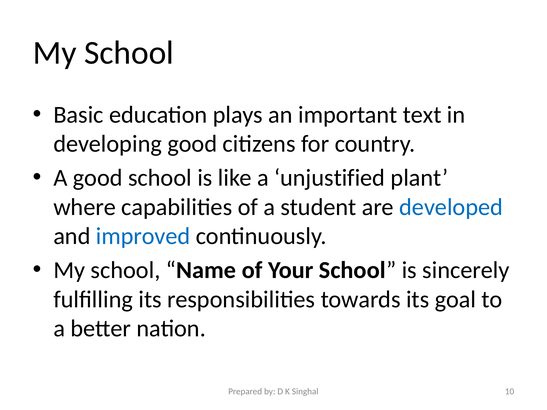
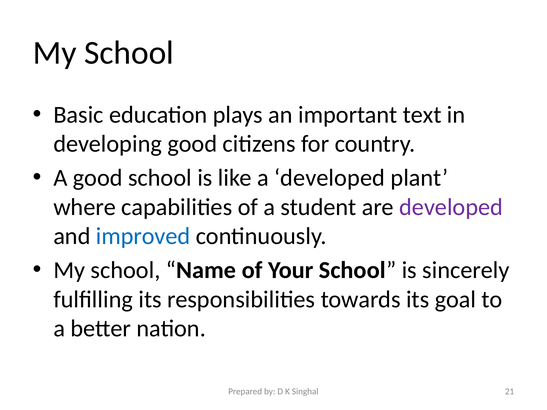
a unjustified: unjustified -> developed
developed at (451, 207) colour: blue -> purple
10: 10 -> 21
